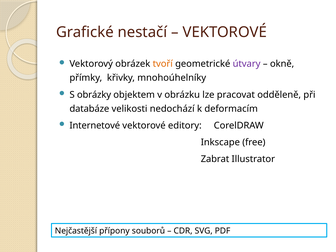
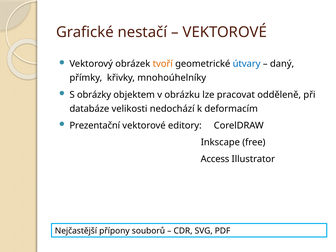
útvary colour: purple -> blue
okně: okně -> daný
Internetové: Internetové -> Prezentační
Zabrat: Zabrat -> Access
